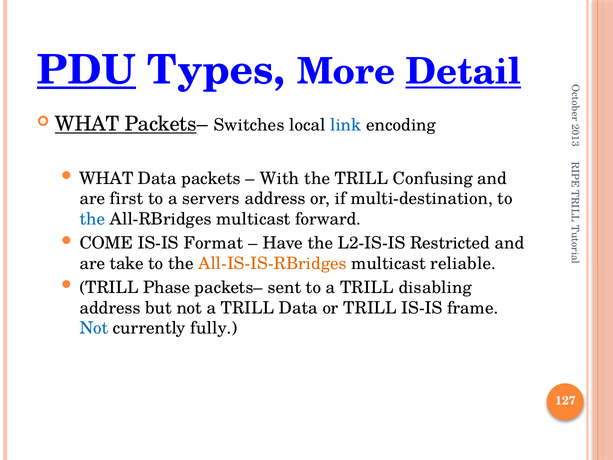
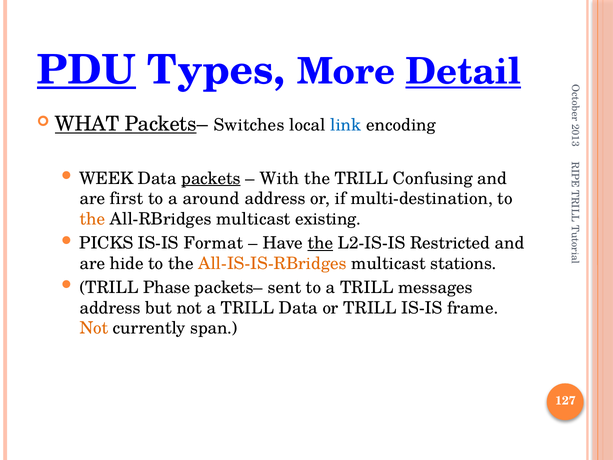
WHAT at (106, 178): WHAT -> WEEK
packets underline: none -> present
servers: servers -> around
the at (92, 219) colour: blue -> orange
forward: forward -> existing
COME: COME -> PICKS
the at (320, 243) underline: none -> present
take: take -> hide
reliable: reliable -> stations
disabling: disabling -> messages
Not at (94, 328) colour: blue -> orange
fully: fully -> span
